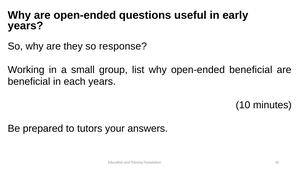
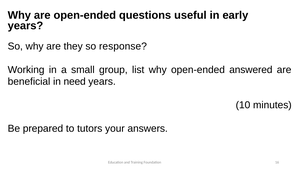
open-ended beneficial: beneficial -> answered
each: each -> need
